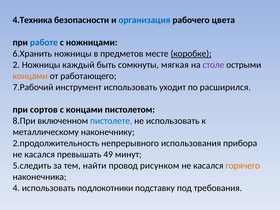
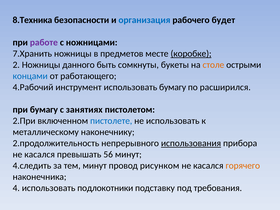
4.Техника: 4.Техника -> 8.Техника
цвета: цвета -> будет
работе colour: blue -> purple
6.Хранить: 6.Хранить -> 7.Хранить
каждый: каждый -> данного
мягкая: мягкая -> букеты
столе colour: purple -> orange
концами at (30, 76) colour: orange -> blue
7.Рабочий: 7.Рабочий -> 4.Рабочий
использовать уходит: уходит -> бумагу
при сортов: сортов -> бумагу
с концами: концами -> занятиях
8.При: 8.При -> 2.При
использования underline: none -> present
49: 49 -> 56
5.следить: 5.следить -> 4.следить
тем найти: найти -> минут
